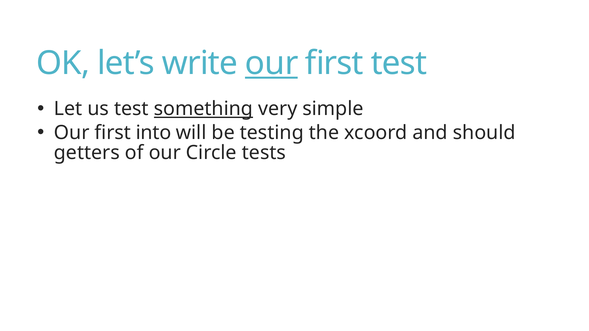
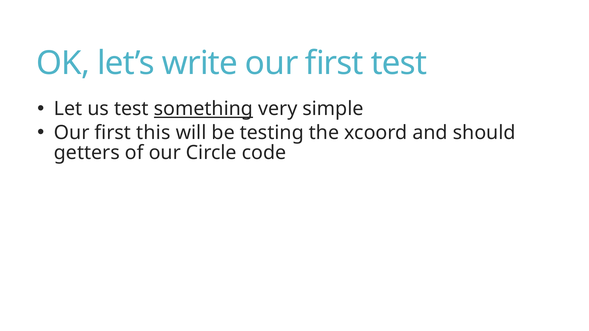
our at (272, 63) underline: present -> none
into: into -> this
tests: tests -> code
